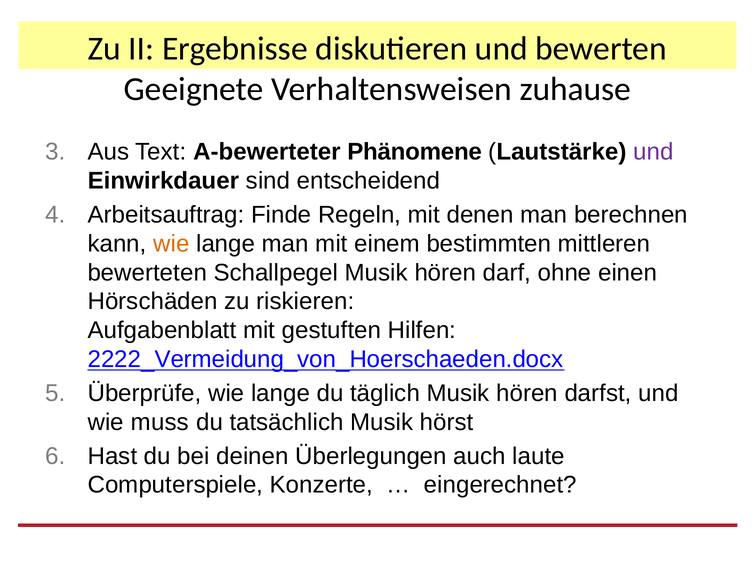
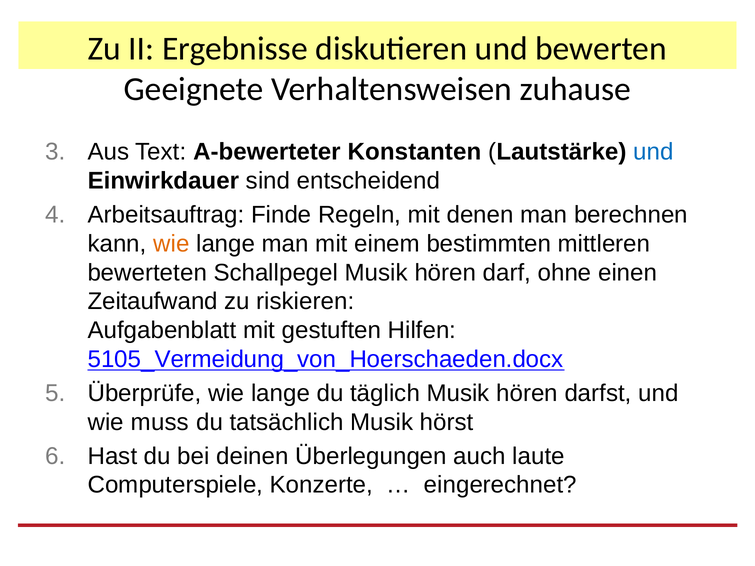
Phänomene: Phänomene -> Konstanten
und at (653, 152) colour: purple -> blue
Hörschäden: Hörschäden -> Zeitaufwand
2222_Vermeidung_von_Hoerschaeden.docx: 2222_Vermeidung_von_Hoerschaeden.docx -> 5105_Vermeidung_von_Hoerschaeden.docx
